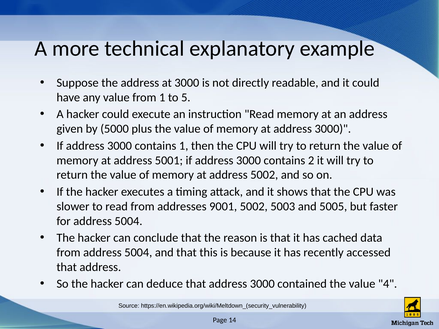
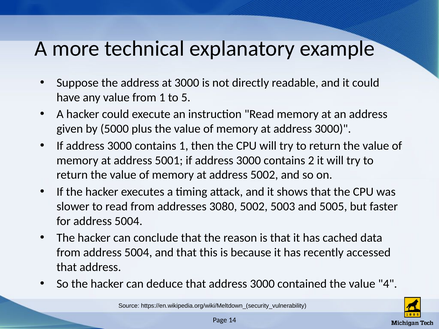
9001: 9001 -> 3080
